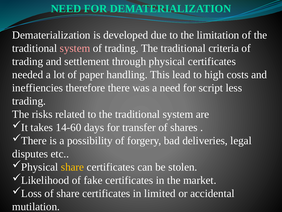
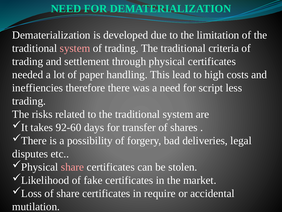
14-60: 14-60 -> 92-60
share at (72, 167) colour: yellow -> pink
limited: limited -> require
